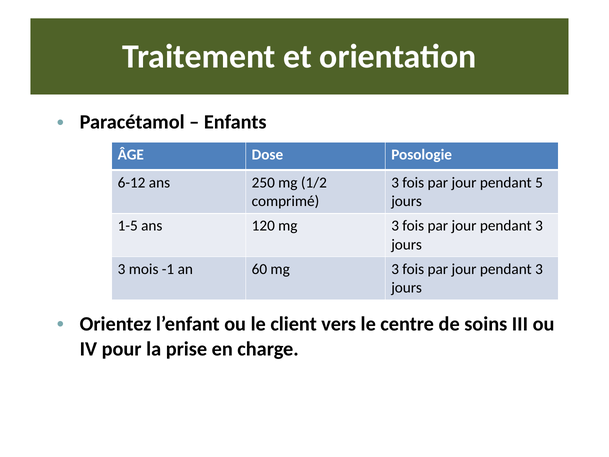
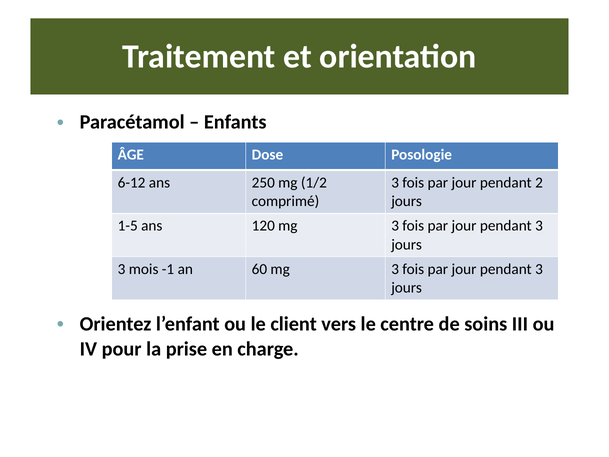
5: 5 -> 2
